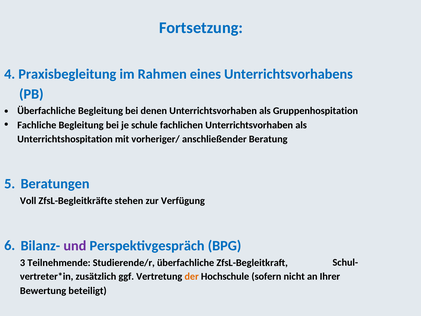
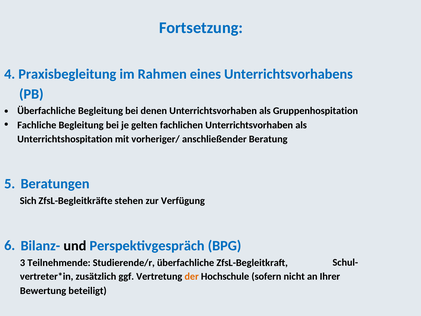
schule: schule -> gelten
Voll: Voll -> Sich
und colour: purple -> black
